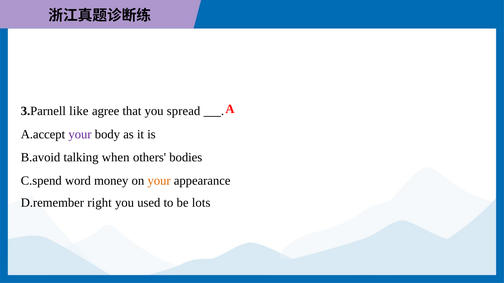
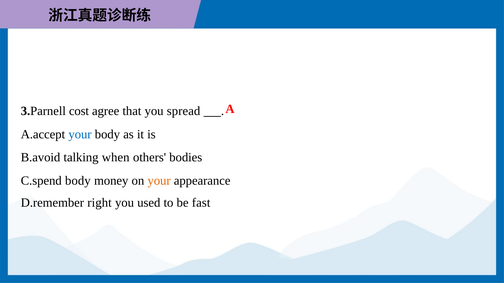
like: like -> cost
your at (80, 135) colour: purple -> blue
C.spend word: word -> body
lots: lots -> fast
